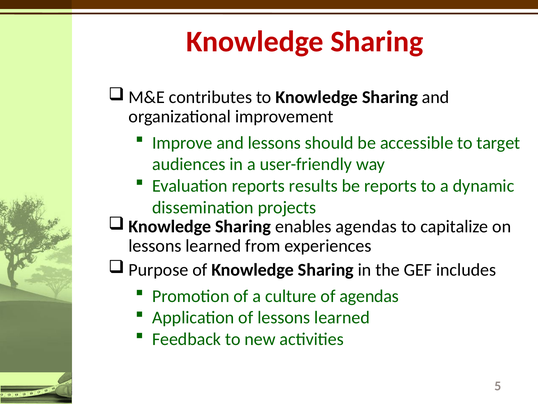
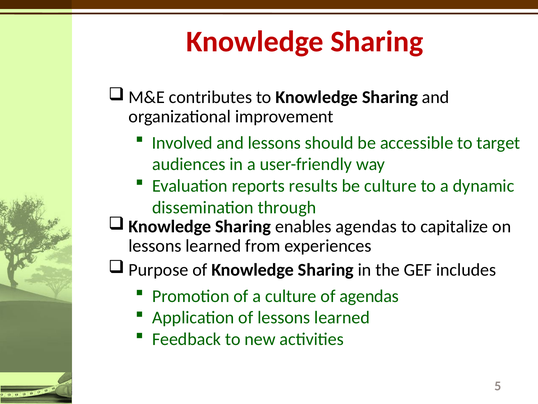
Improve: Improve -> Involved
be reports: reports -> culture
projects: projects -> through
